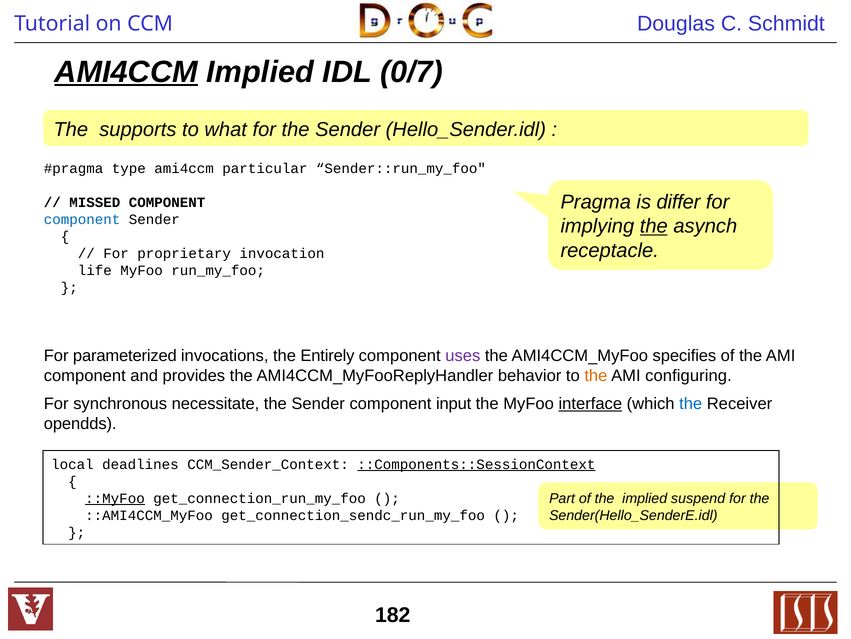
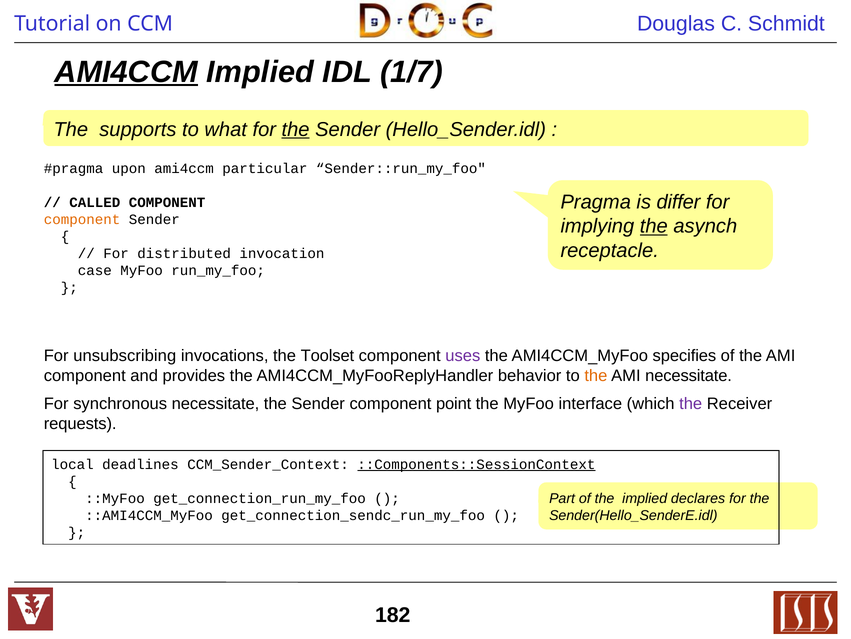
0/7: 0/7 -> 1/7
the at (296, 129) underline: none -> present
type: type -> upon
MISSED: MISSED -> CALLED
component at (82, 219) colour: blue -> orange
proprietary: proprietary -> distributed
life: life -> case
parameterized: parameterized -> unsubscribing
Entirely: Entirely -> Toolset
AMI configuring: configuring -> necessitate
input: input -> point
interface underline: present -> none
the at (691, 403) colour: blue -> purple
opendds: opendds -> requests
suspend: suspend -> declares
::MyFoo underline: present -> none
